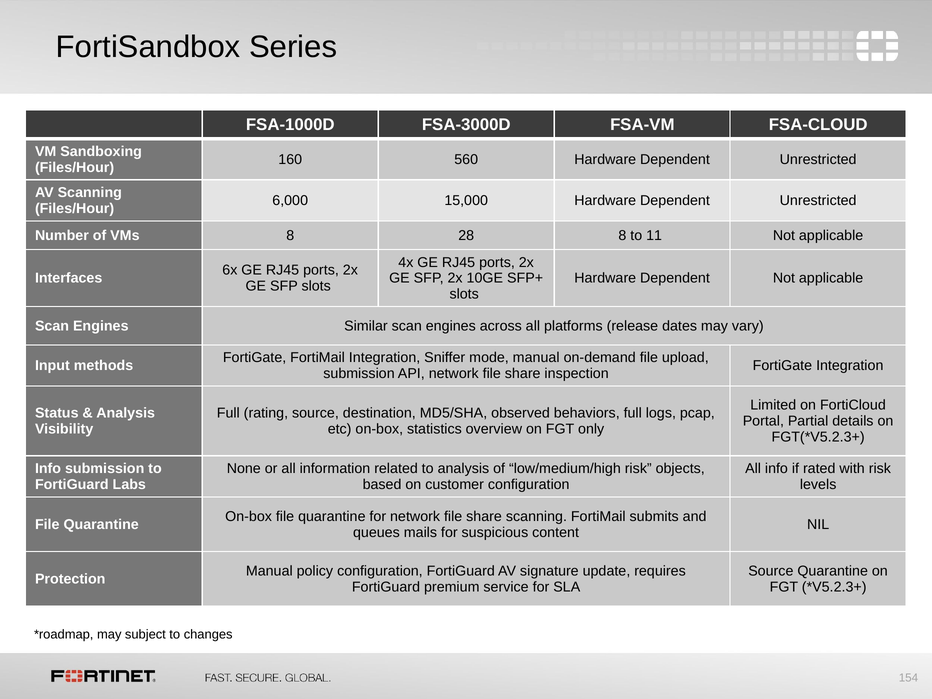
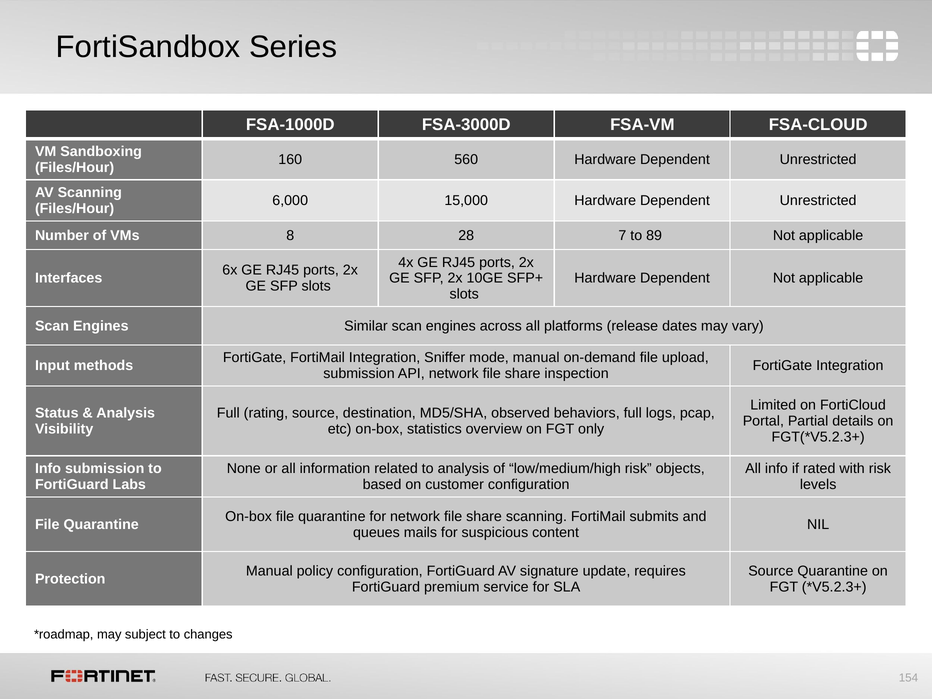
28 8: 8 -> 7
11: 11 -> 89
